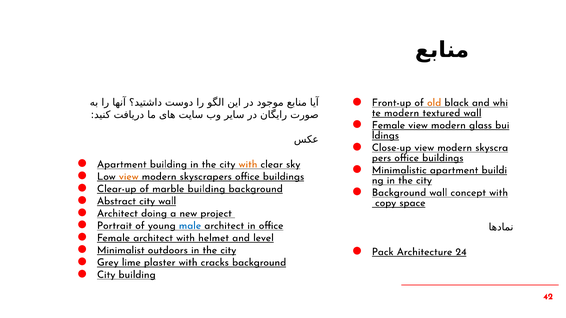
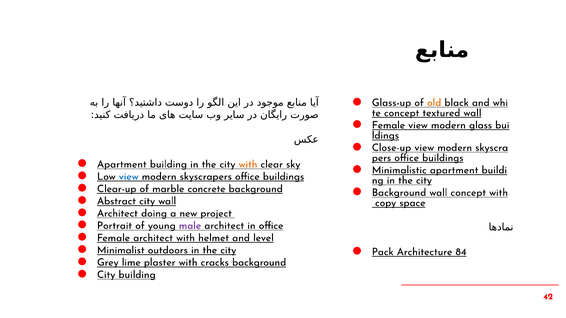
Front-up: Front-up -> Glass-up
modern at (402, 113): modern -> concept
view at (129, 177) colour: orange -> blue
marble building: building -> concrete
male colour: blue -> purple
24: 24 -> 84
